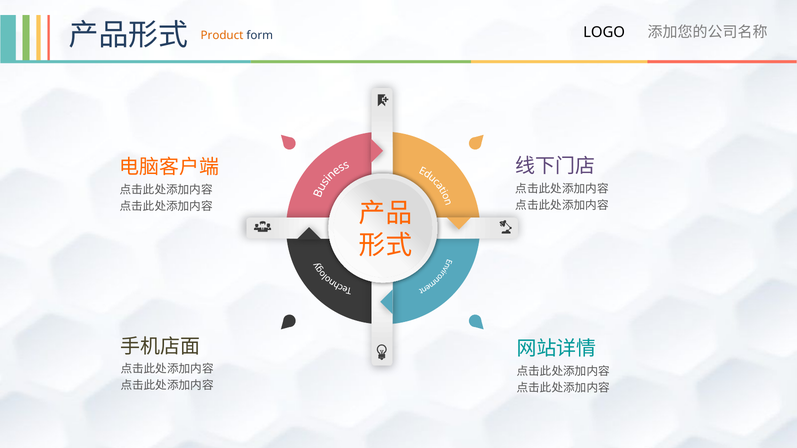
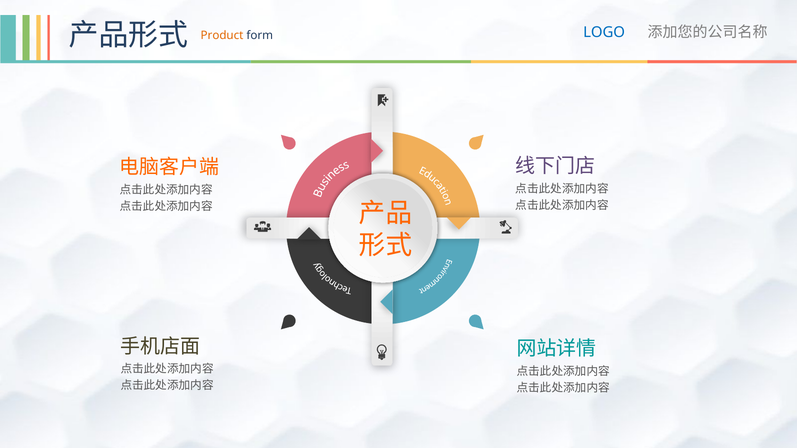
LOGO colour: black -> blue
